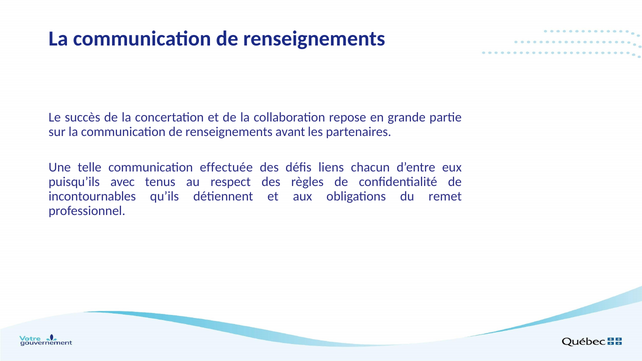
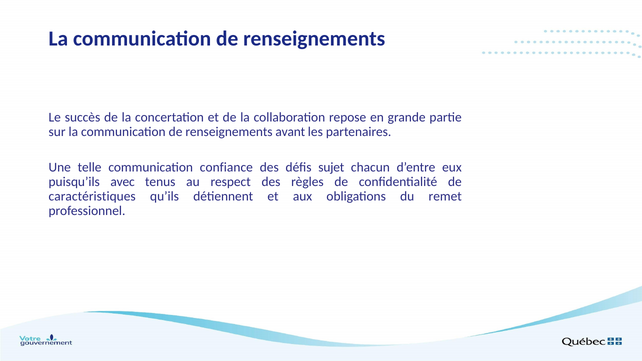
effectuée: effectuée -> confiance
liens: liens -> sujet
incontournables: incontournables -> caractéristiques
